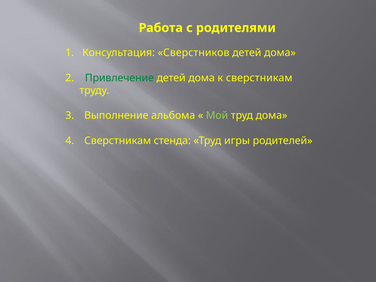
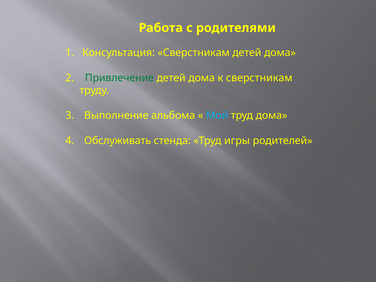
Консультация Сверстников: Сверстников -> Сверстникам
Мой colour: light green -> light blue
Сверстникам at (118, 141): Сверстникам -> Обслуживать
